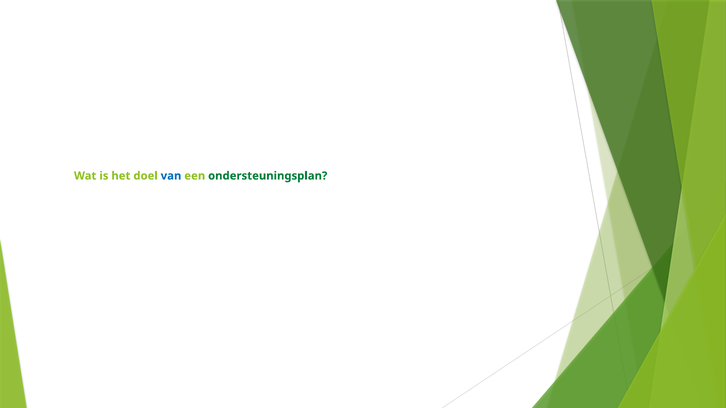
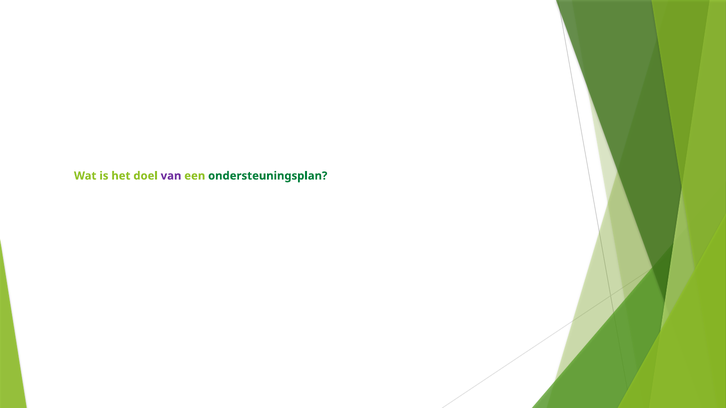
van colour: blue -> purple
